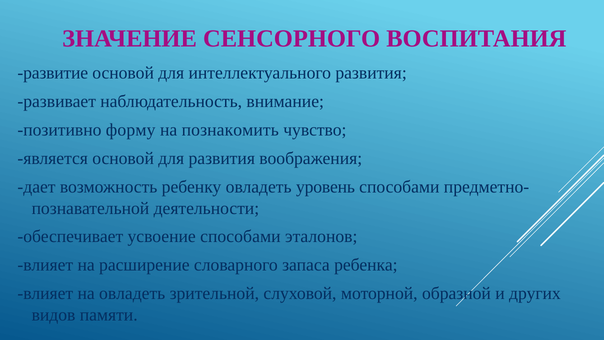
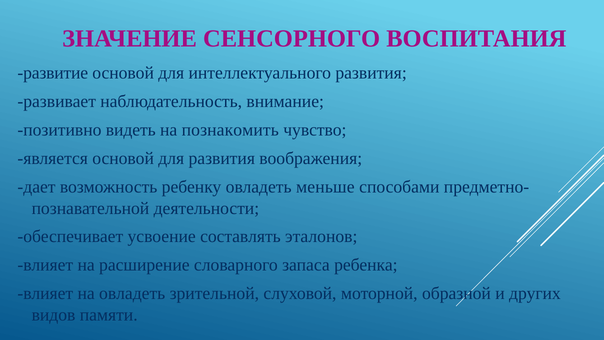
форму: форму -> видеть
уровень: уровень -> меньше
усвоение способами: способами -> составлять
